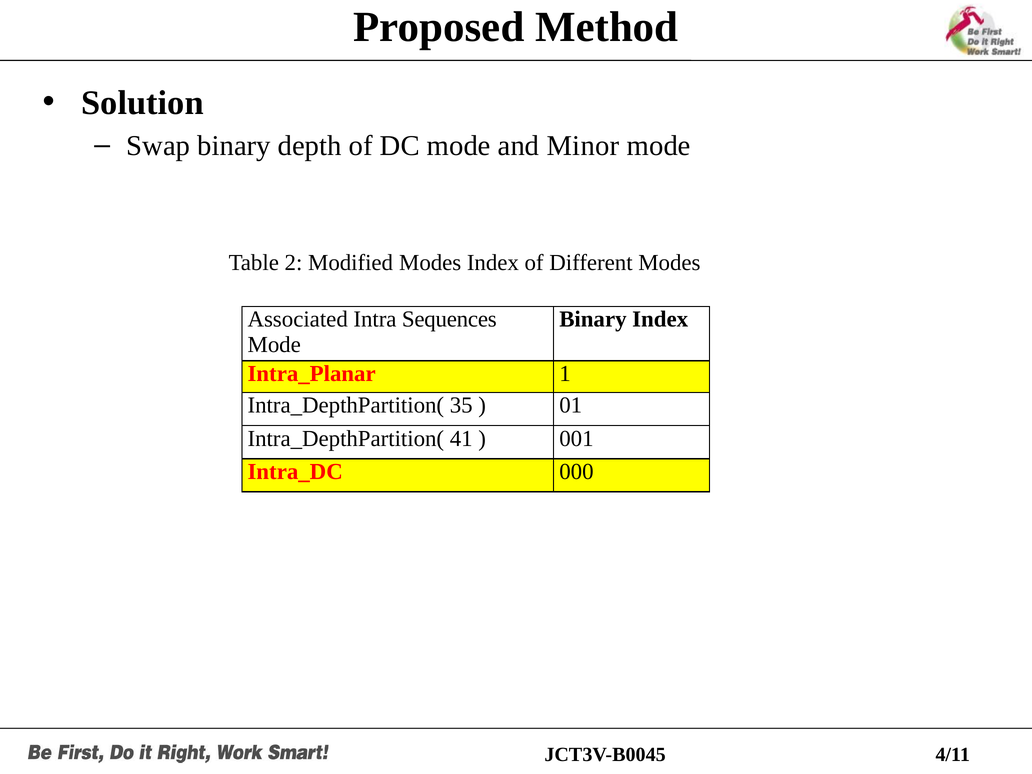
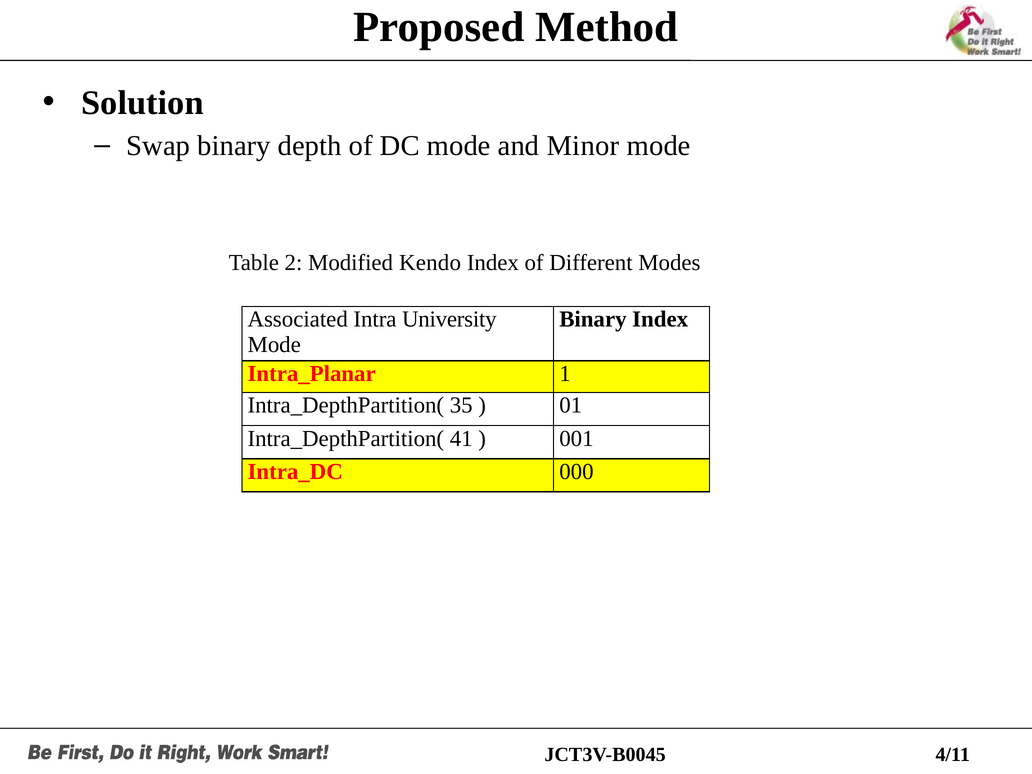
Modified Modes: Modes -> Kendo
Sequences: Sequences -> University
